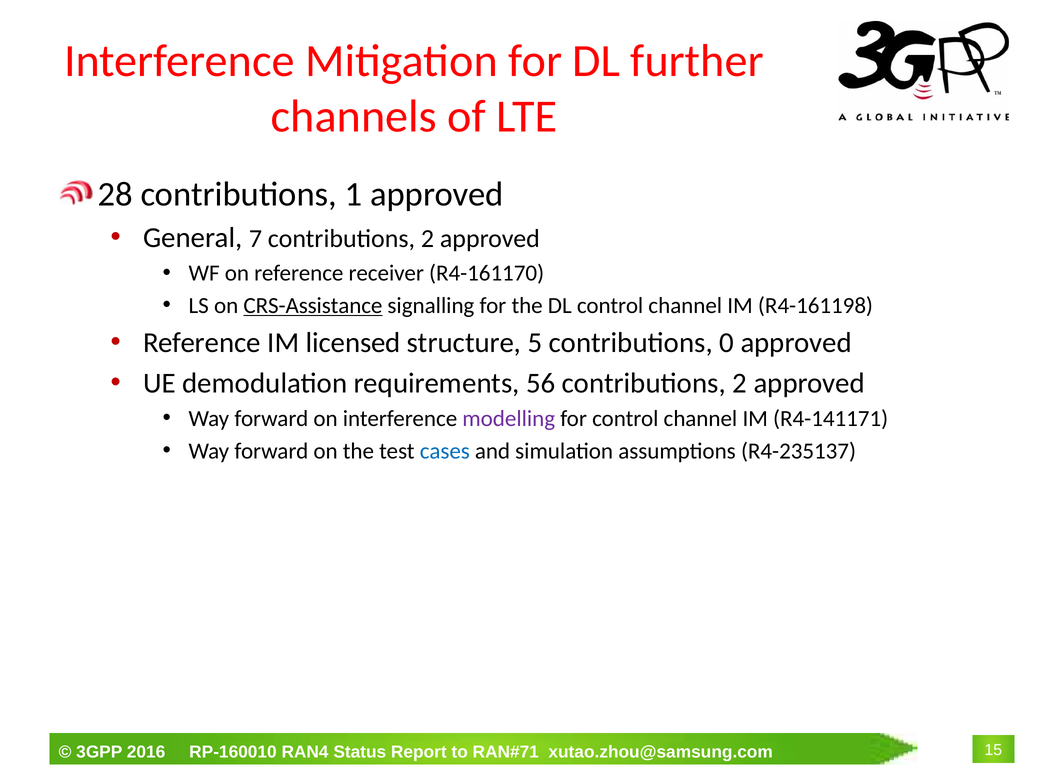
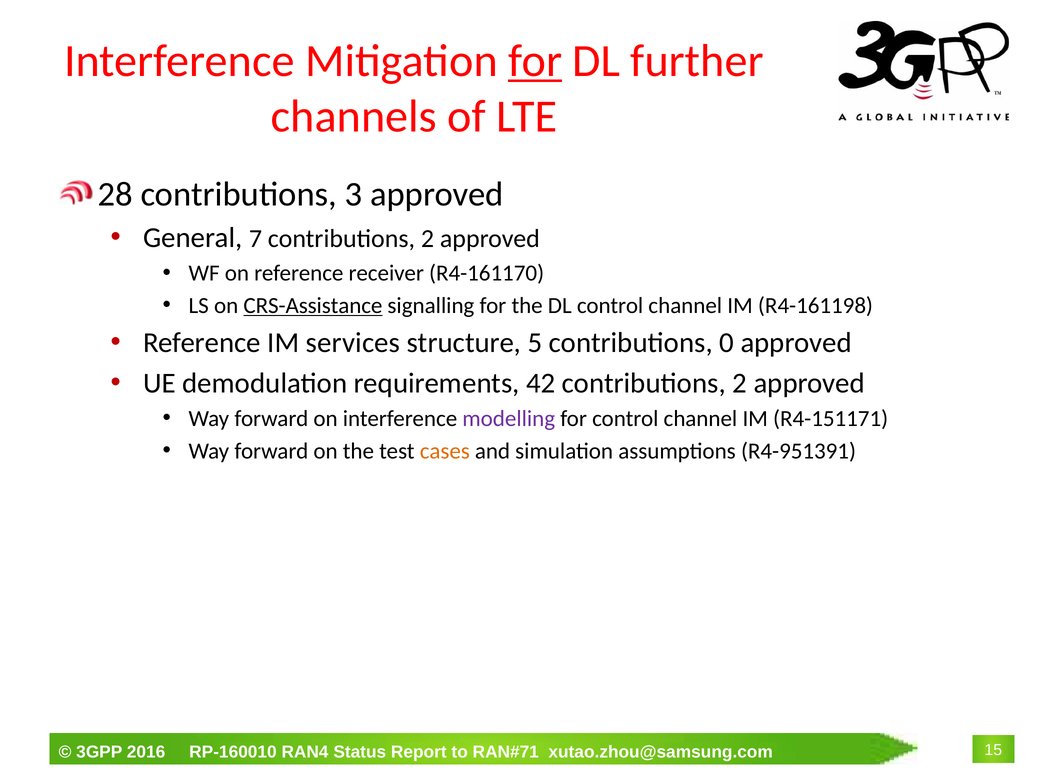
for at (535, 61) underline: none -> present
1: 1 -> 3
licensed: licensed -> services
56: 56 -> 42
R4-141171: R4-141171 -> R4-151171
cases colour: blue -> orange
R4-235137: R4-235137 -> R4-951391
